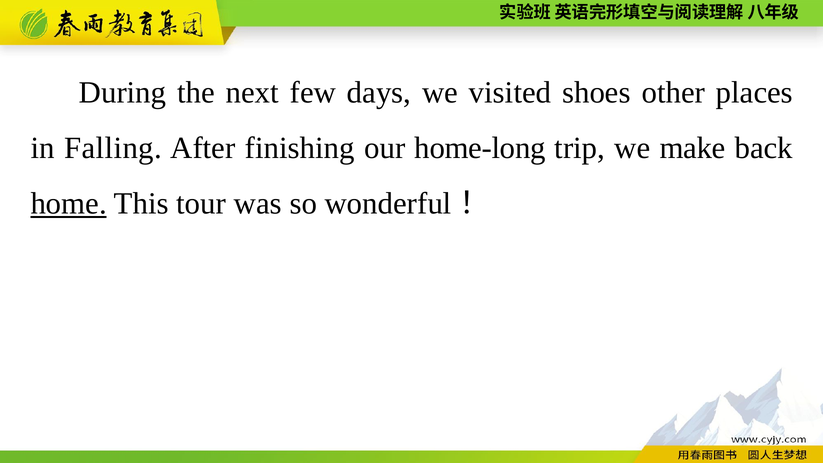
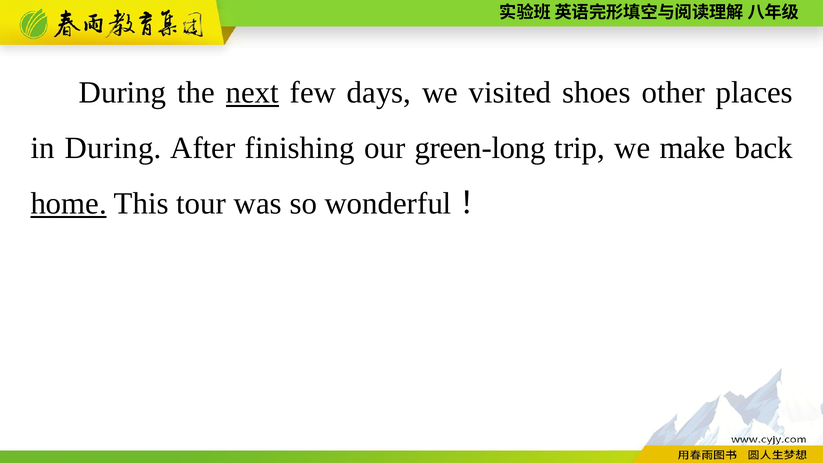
next underline: none -> present
in Falling: Falling -> During
home-long: home-long -> green-long
